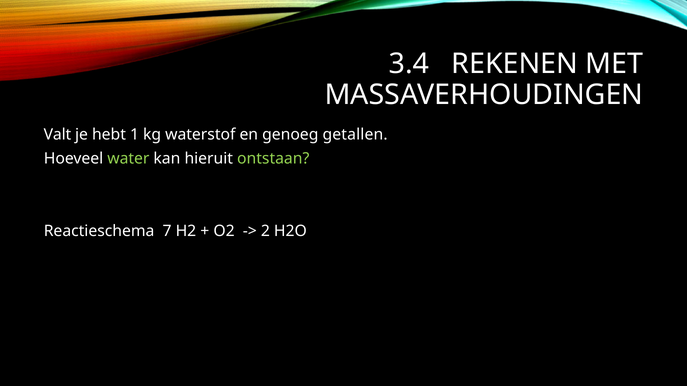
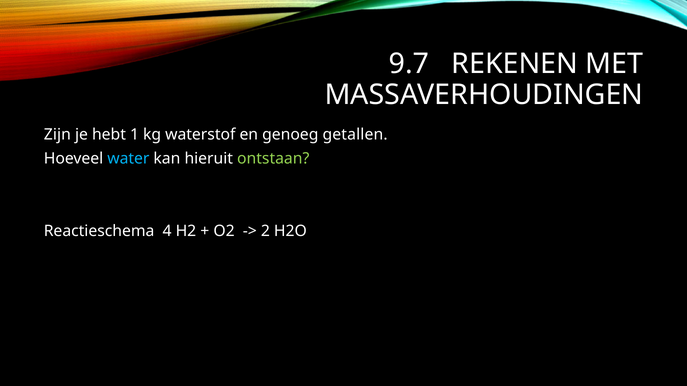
3.4: 3.4 -> 9.7
Valt: Valt -> Zijn
water colour: light green -> light blue
7: 7 -> 4
